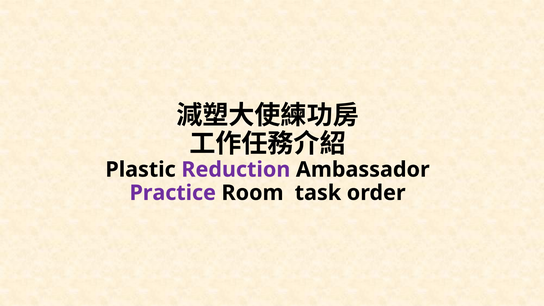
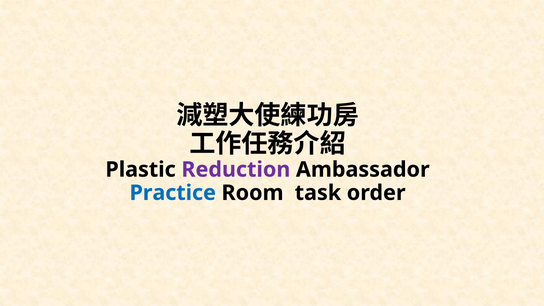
Practice colour: purple -> blue
